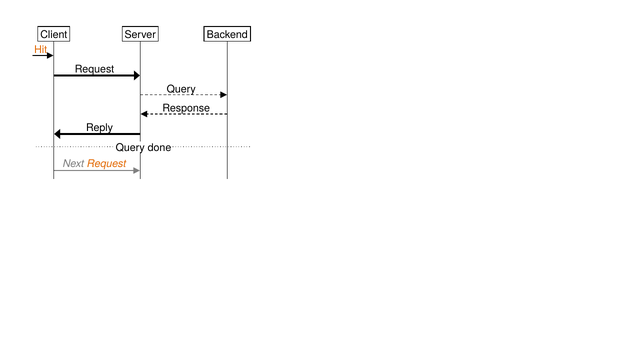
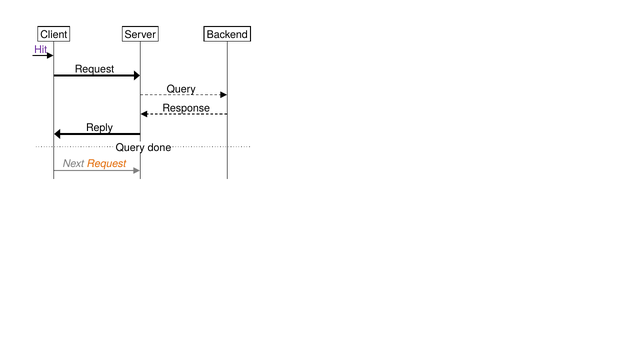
Hit colour: orange -> purple
